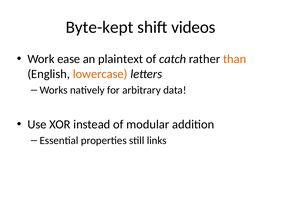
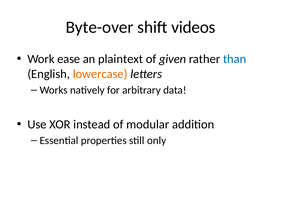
Byte-kept: Byte-kept -> Byte-over
catch: catch -> given
than colour: orange -> blue
links: links -> only
